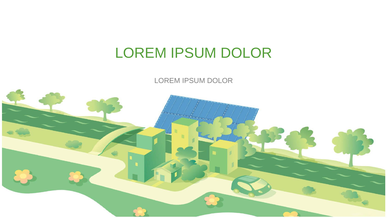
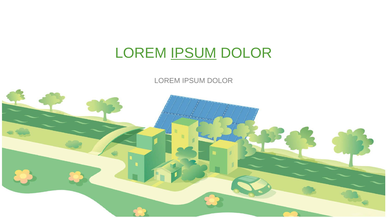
IPSUM at (194, 53) underline: none -> present
